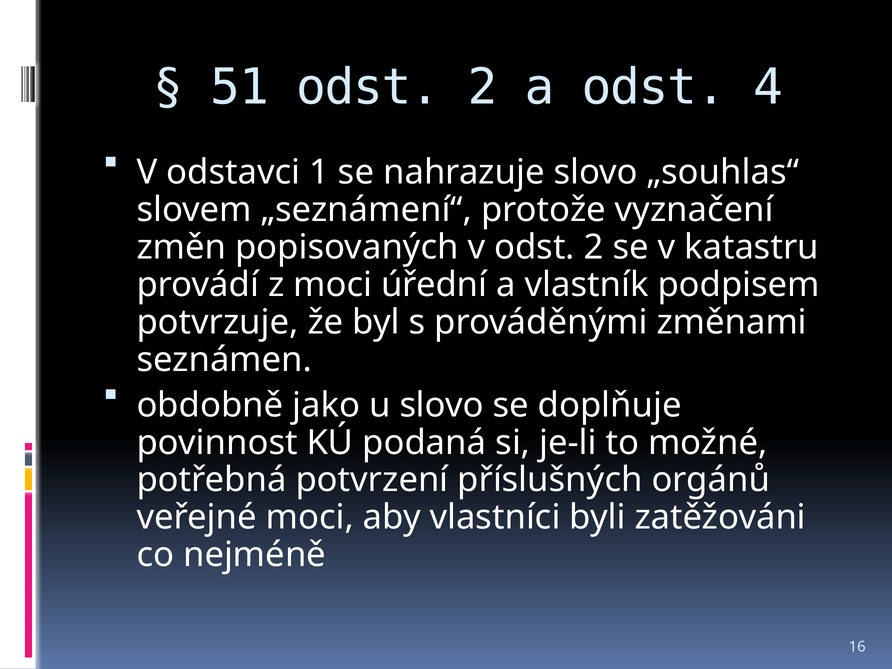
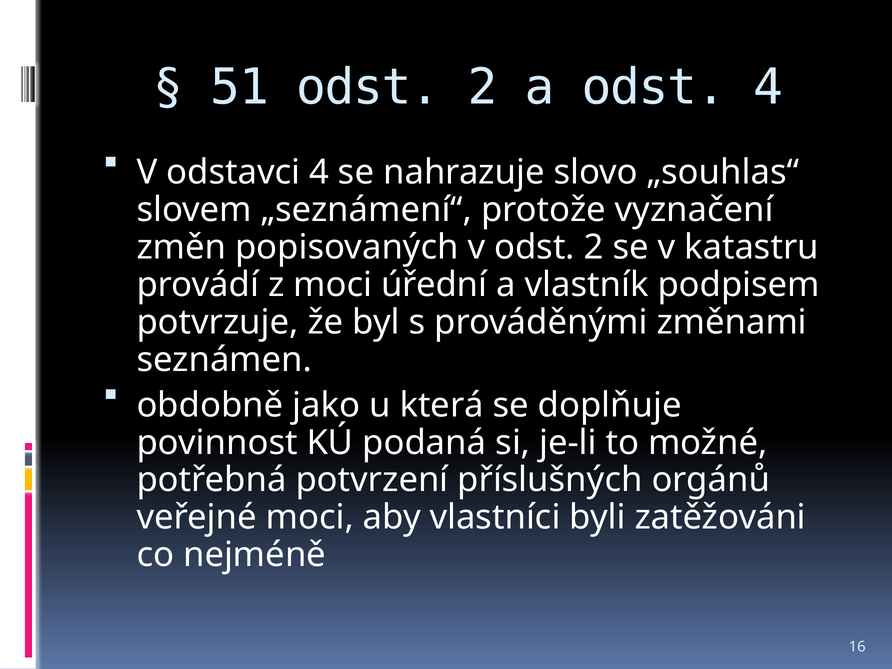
odstavci 1: 1 -> 4
u slovo: slovo -> která
